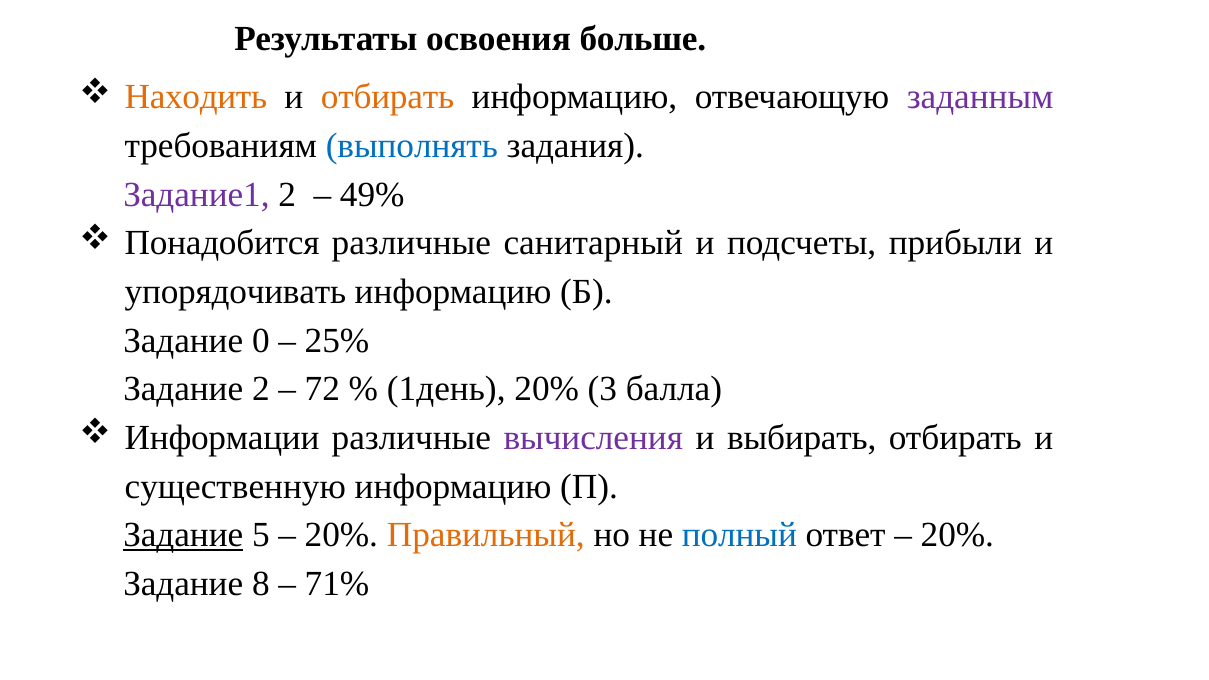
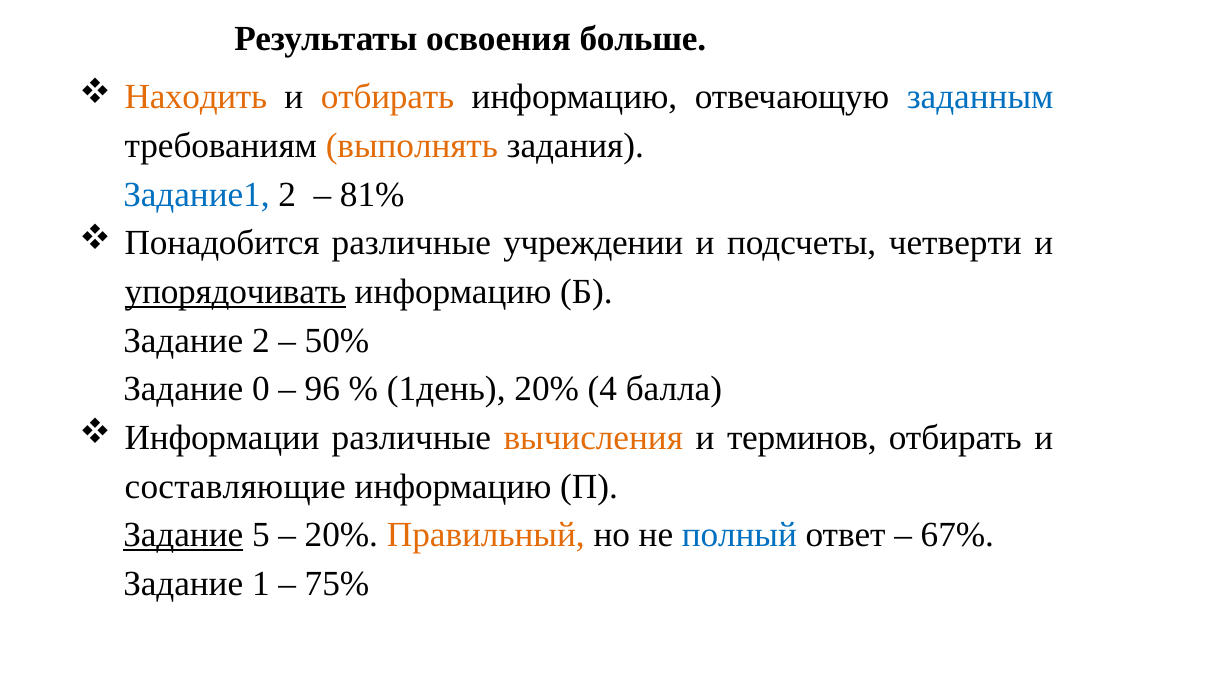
заданным colour: purple -> blue
выполнять colour: blue -> orange
Задание1 colour: purple -> blue
49%: 49% -> 81%
санитарный: санитарный -> учреждении
прибыли: прибыли -> четверти
упорядочивать underline: none -> present
Задание 0: 0 -> 2
25%: 25% -> 50%
Задание 2: 2 -> 0
72: 72 -> 96
3: 3 -> 4
вычисления colour: purple -> orange
выбирать: выбирать -> терминов
существенную: существенную -> составляющие
20% at (957, 535): 20% -> 67%
8: 8 -> 1
71%: 71% -> 75%
